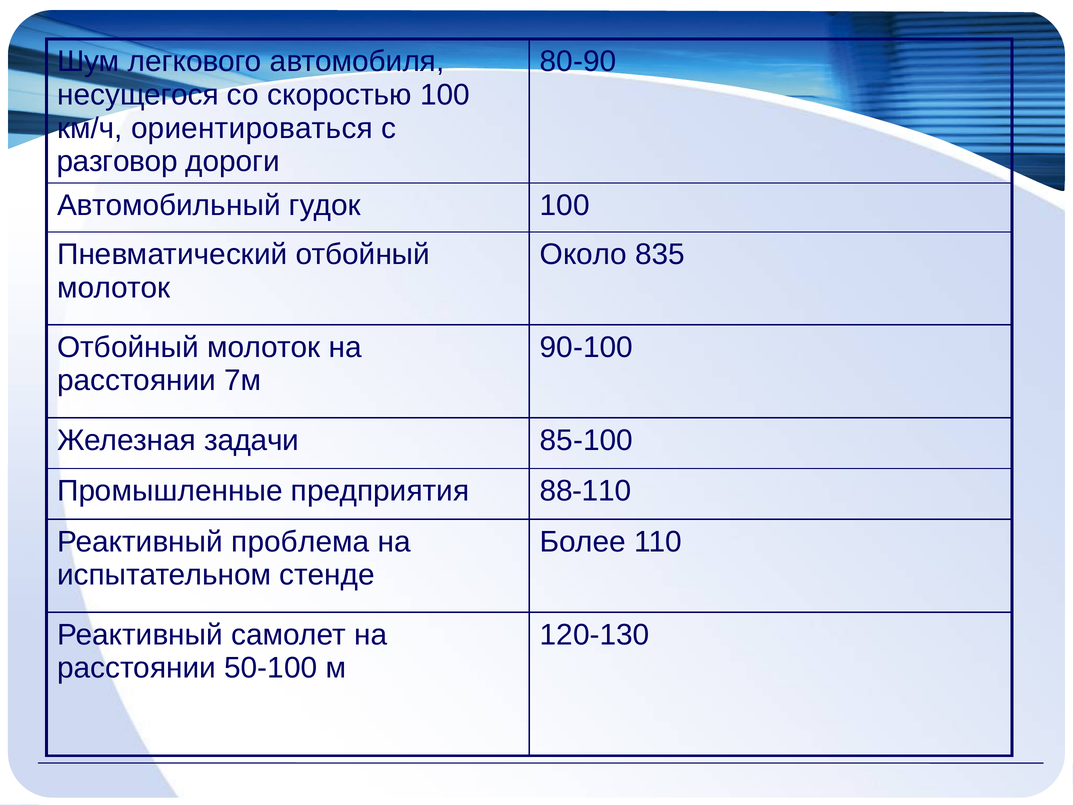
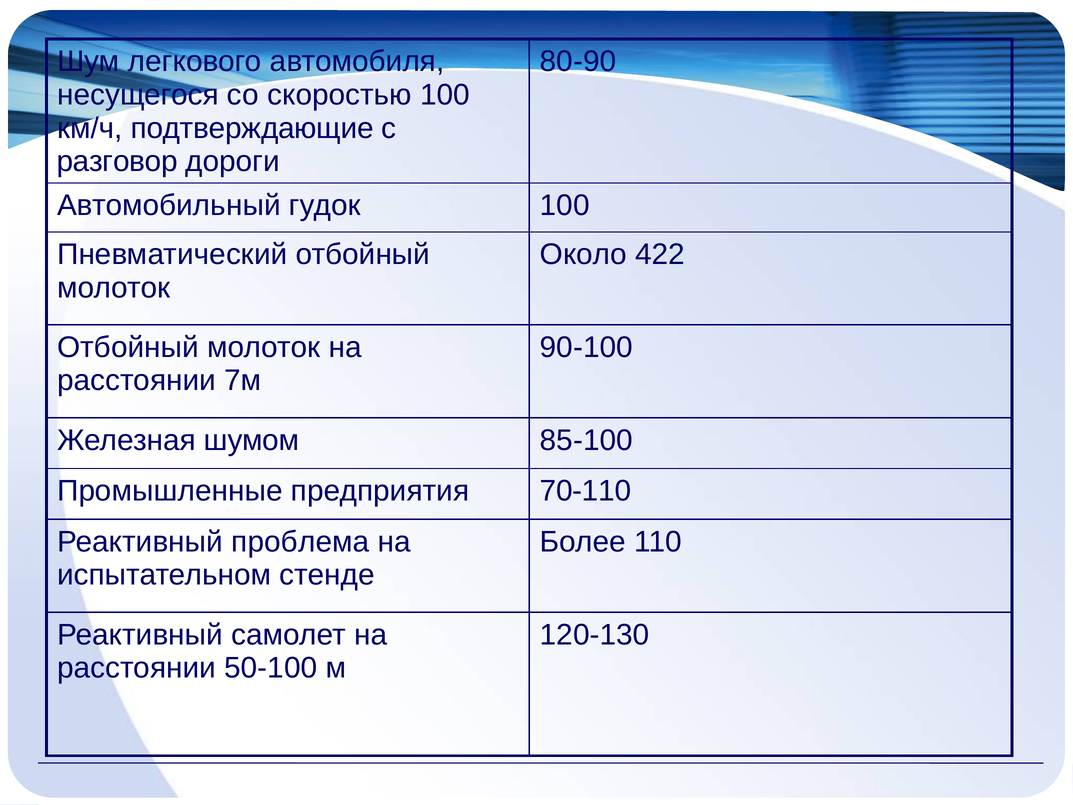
ориентироваться: ориентироваться -> подтверждающие
835: 835 -> 422
задачи: задачи -> шумом
88-110: 88-110 -> 70-110
